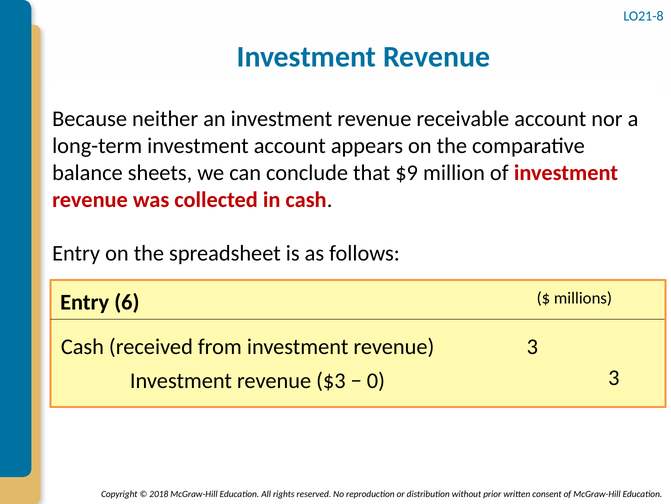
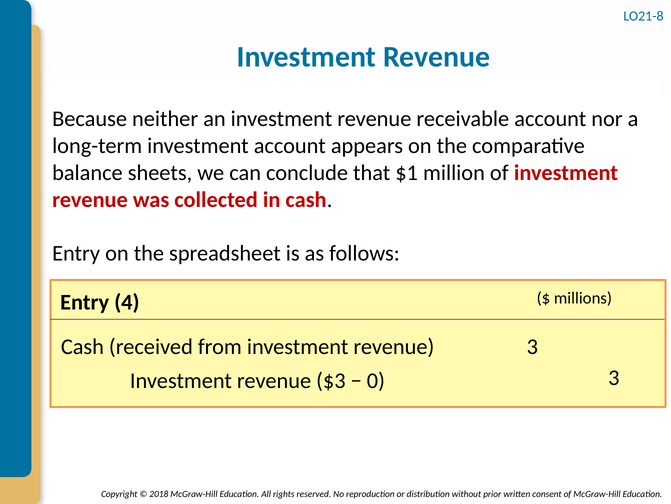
$9: $9 -> $1
6: 6 -> 4
